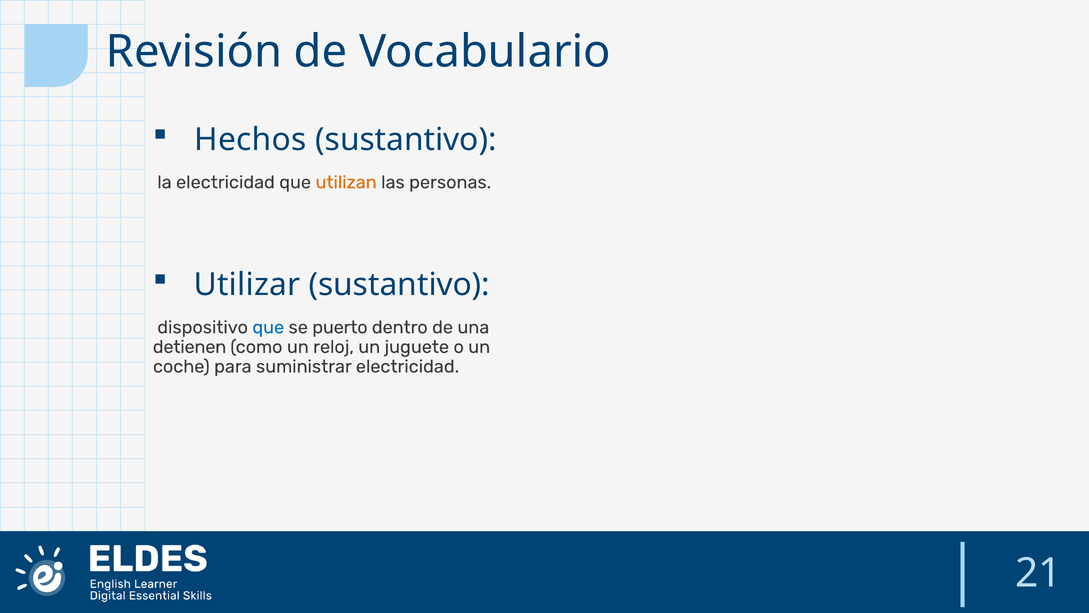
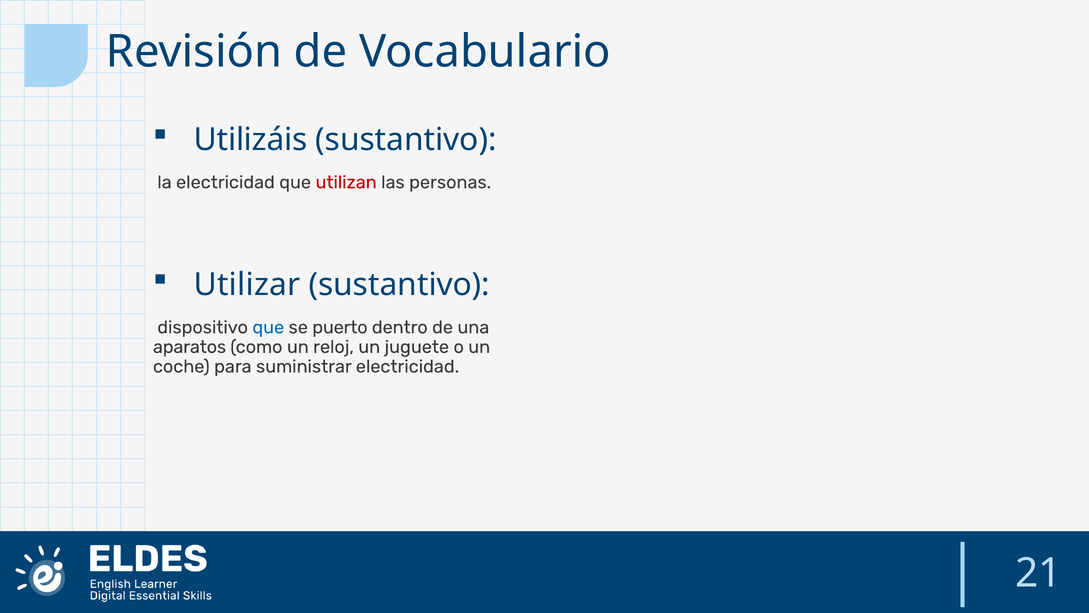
Hechos: Hechos -> Utilizáis
utilizan colour: orange -> red
detienen: detienen -> aparatos
